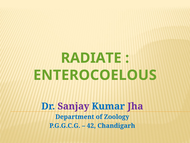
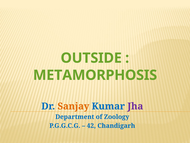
RADIATE: RADIATE -> OUTSIDE
ENTEROCOELOUS: ENTEROCOELOUS -> METAMORPHOSIS
Sanjay colour: purple -> orange
